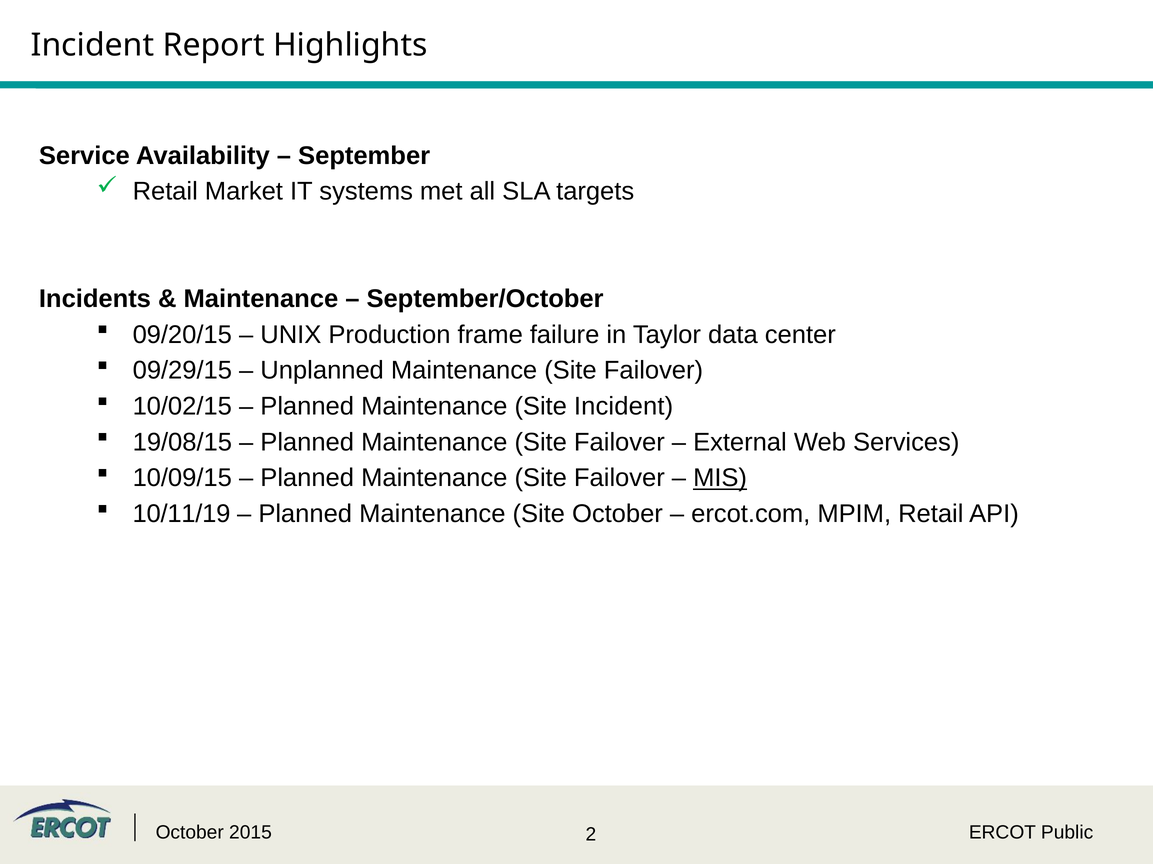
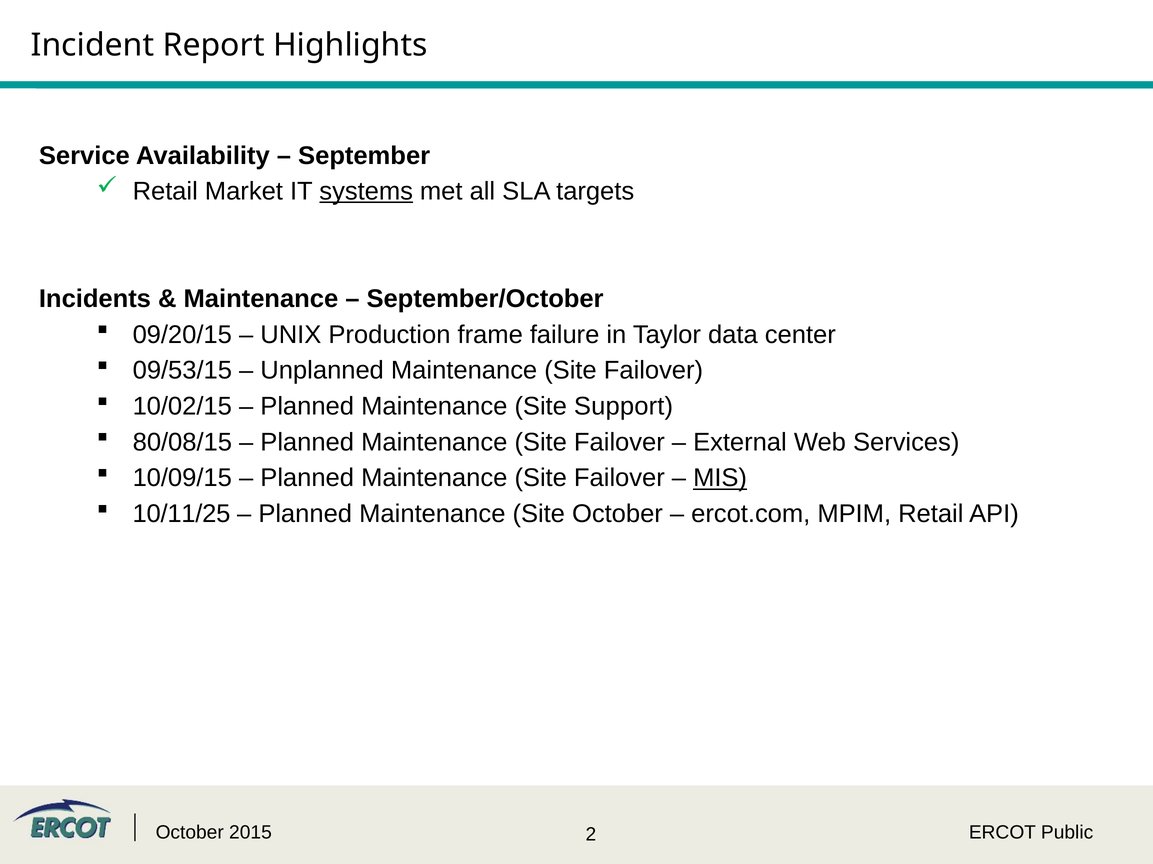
systems underline: none -> present
09/29/15: 09/29/15 -> 09/53/15
Site Incident: Incident -> Support
19/08/15: 19/08/15 -> 80/08/15
10/11/19: 10/11/19 -> 10/11/25
